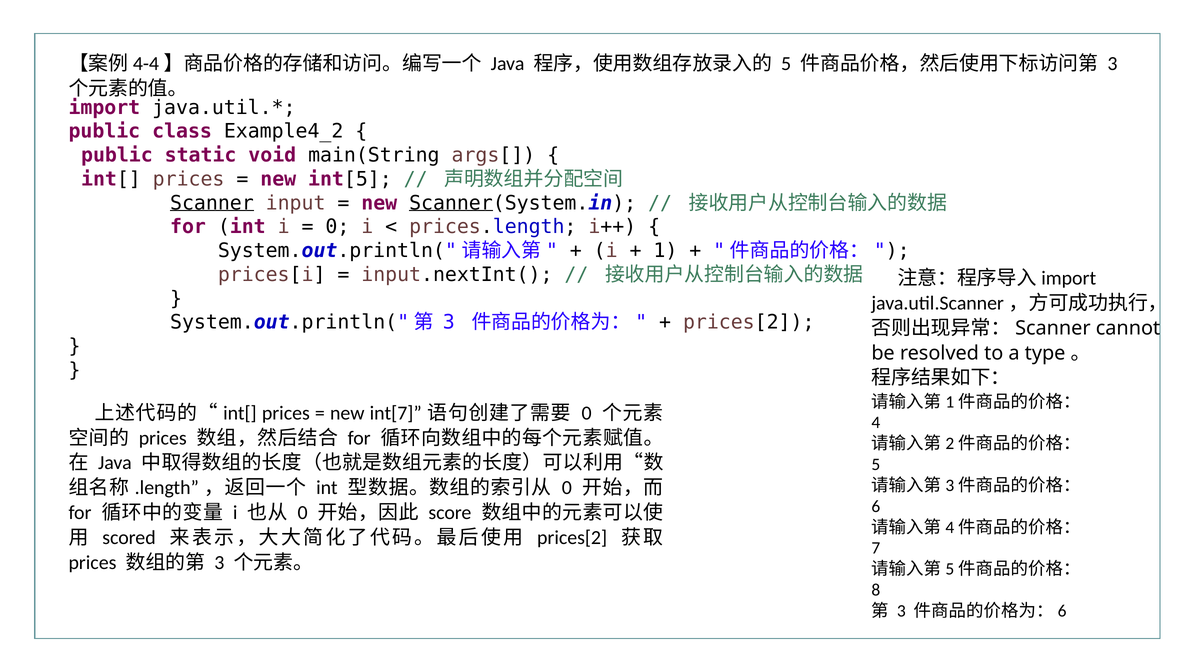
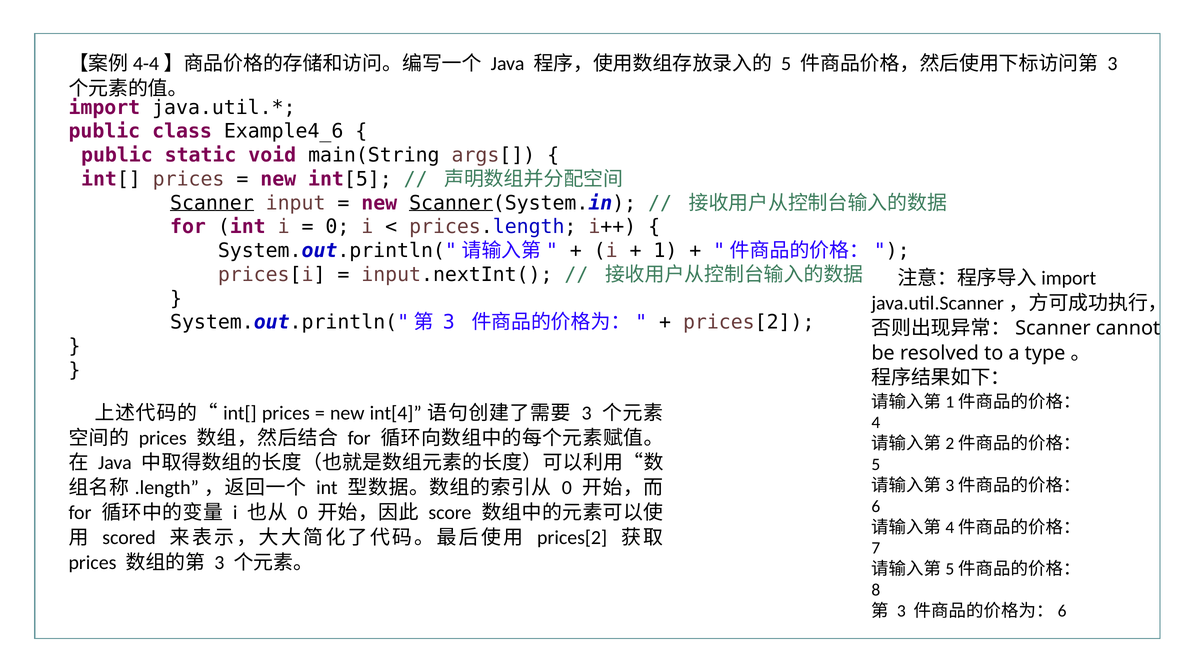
Example4_2: Example4_2 -> Example4_6
int[7: int[7 -> int[4
0 at (587, 413): 0 -> 3
